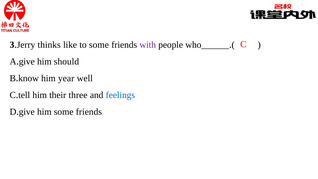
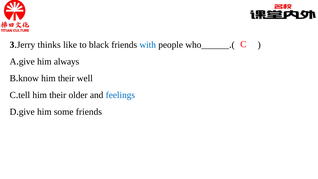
to some: some -> black
with colour: purple -> blue
should: should -> always
year at (66, 78): year -> their
three: three -> older
